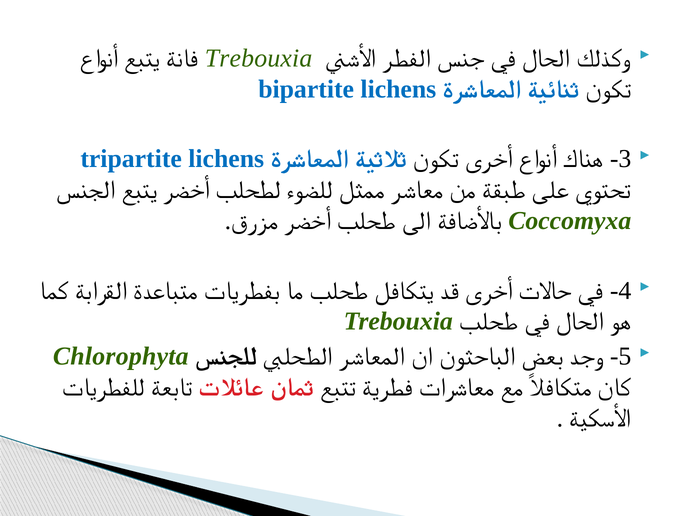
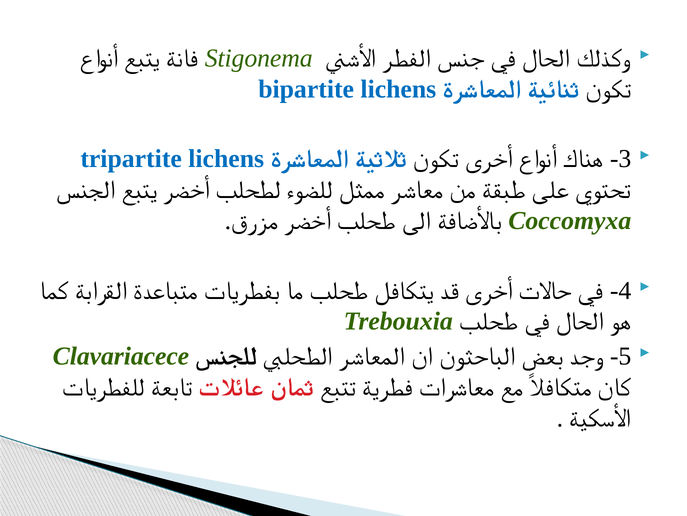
Trebouxia at (259, 58): Trebouxia -> Stigonema
Chlorophyta: Chlorophyta -> Clavariacece
